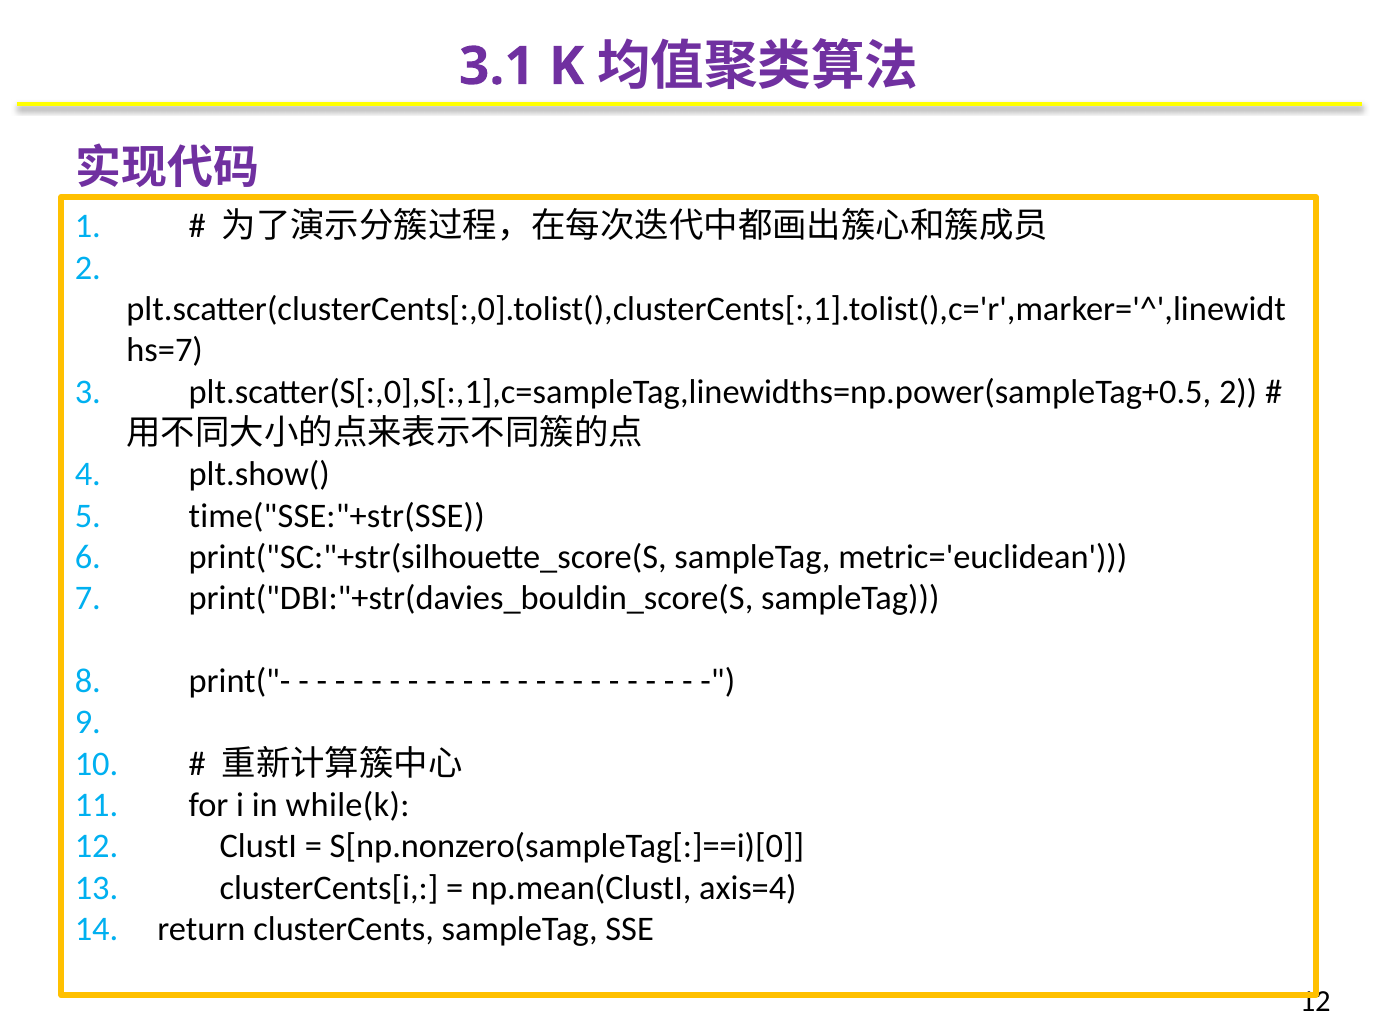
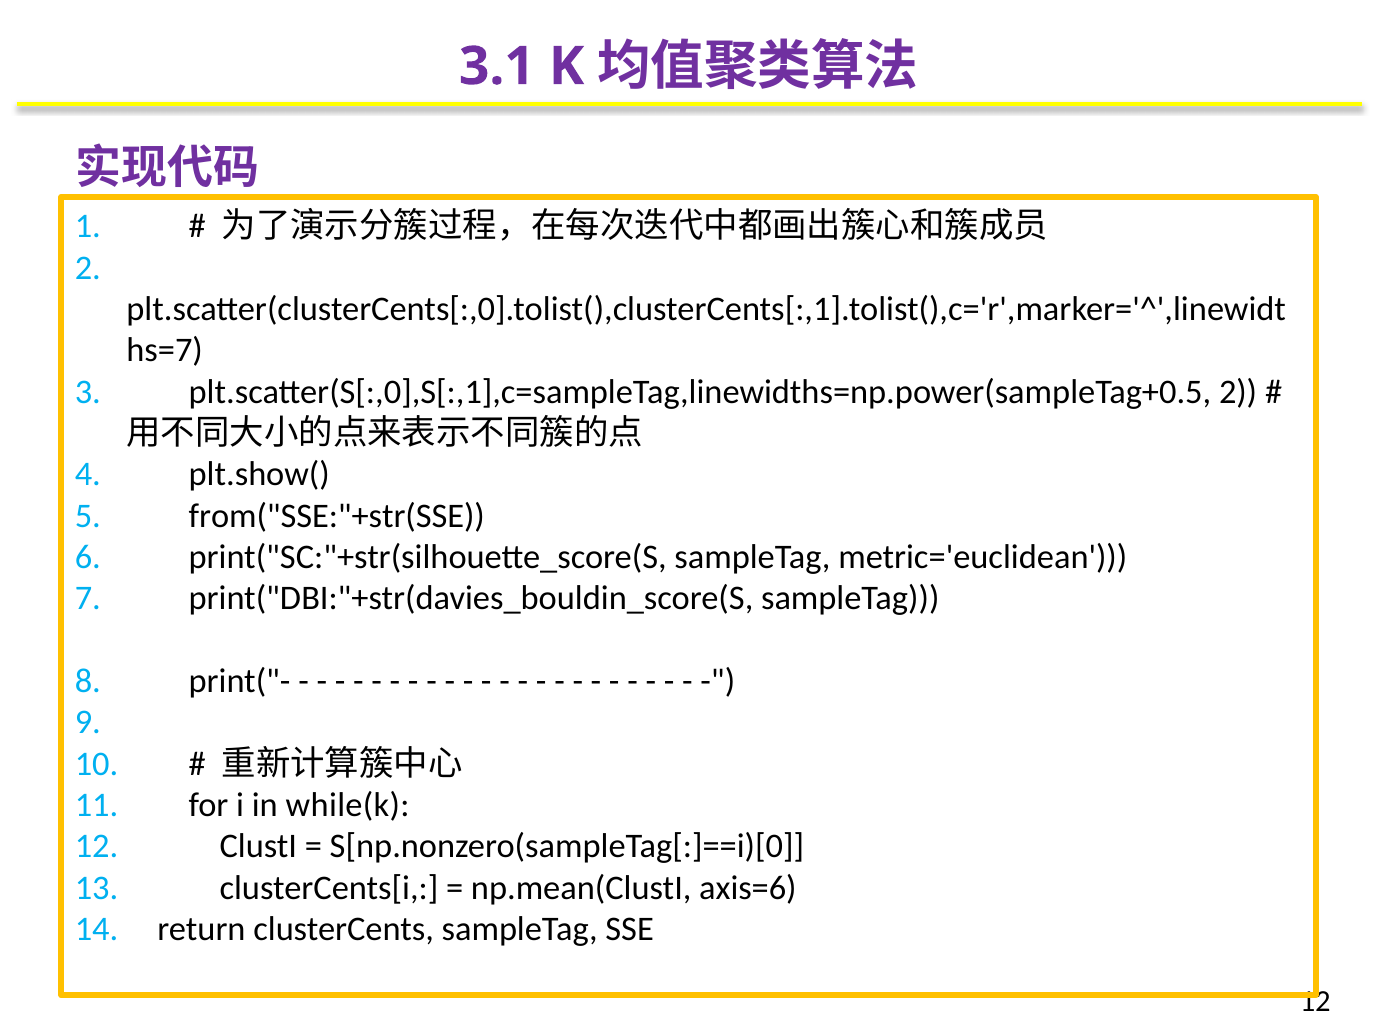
time("SSE:"+str(SSE: time("SSE:"+str(SSE -> from("SSE:"+str(SSE
axis=4: axis=4 -> axis=6
